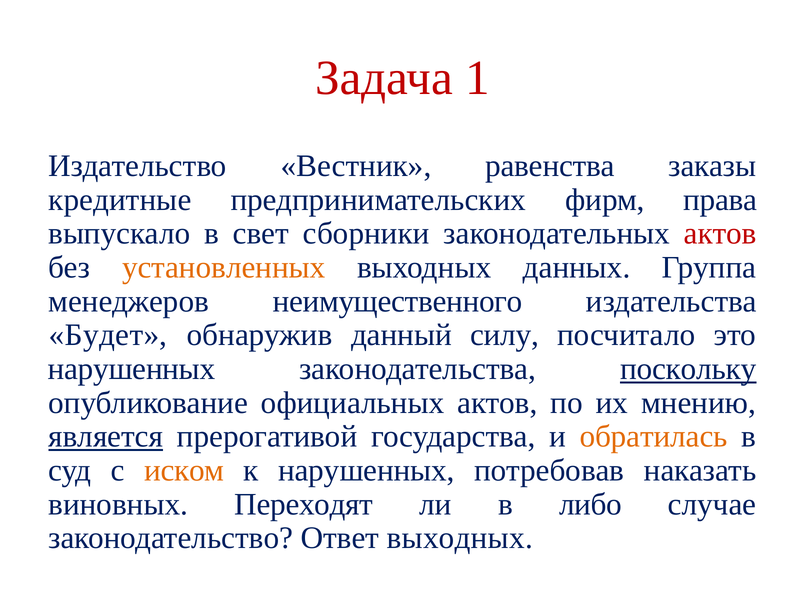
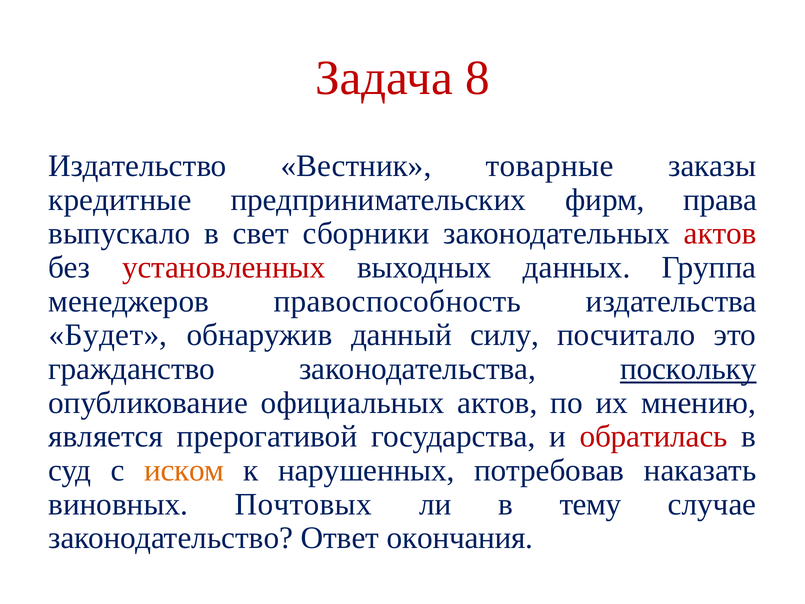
1: 1 -> 8
равенства: равенства -> товарные
установленных colour: orange -> red
неимущественного: неимущественного -> правоспособность
нарушенных at (132, 369): нарушенных -> гражданство
является underline: present -> none
обратилась colour: orange -> red
Переходят: Переходят -> Почтовых
либо: либо -> тему
Ответ выходных: выходных -> окончания
